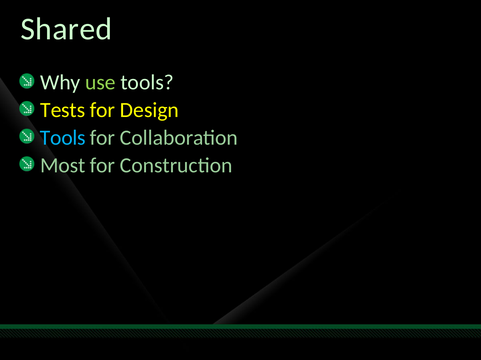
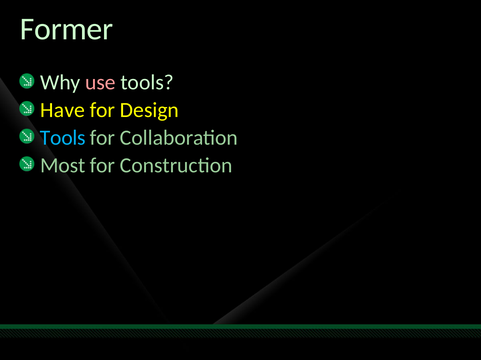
Shared: Shared -> Former
use colour: light green -> pink
Tests: Tests -> Have
